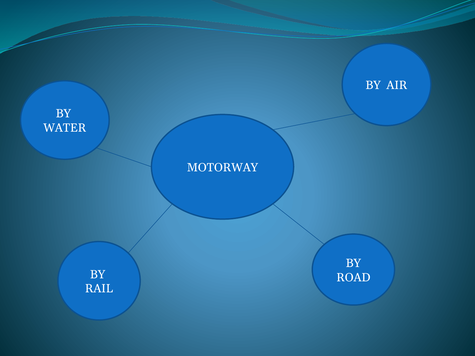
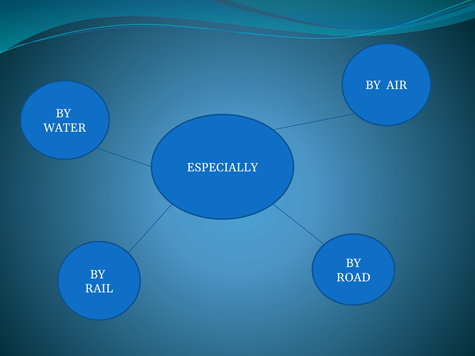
MOTORWAY: MOTORWAY -> ESPECIALLY
